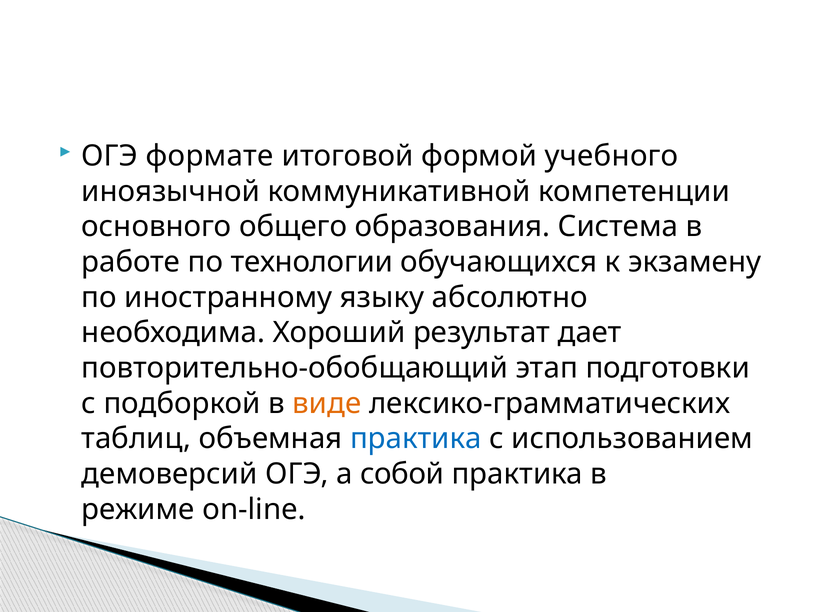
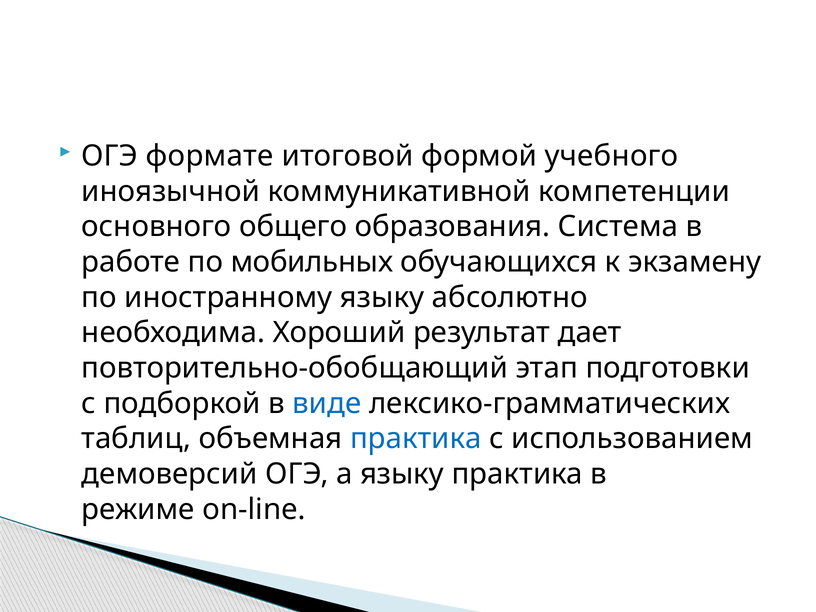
технологии: технологии -> мобильных
виде colour: orange -> blue
а собой: собой -> языку
